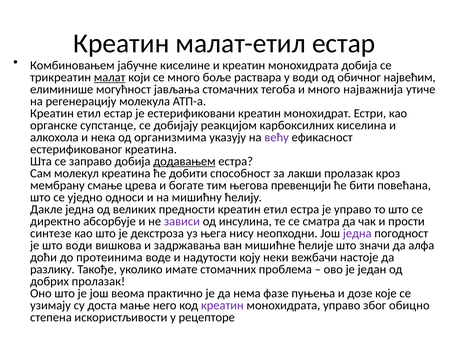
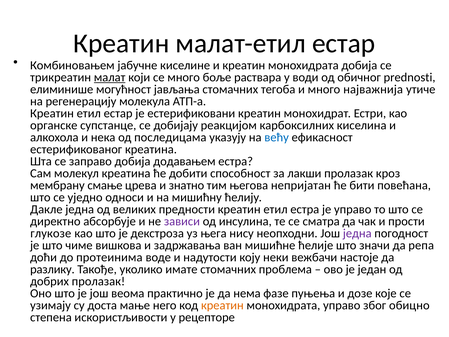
највећим: највећим -> prednosti
организмима: организмима -> последицама
већу colour: purple -> blue
додавањем underline: present -> none
богате: богате -> знатно
превенцији: превенцији -> непријатан
синтезе: синтезе -> глукозе
што води: води -> чиме
алфа: алфа -> репа
креатин at (222, 305) colour: purple -> orange
